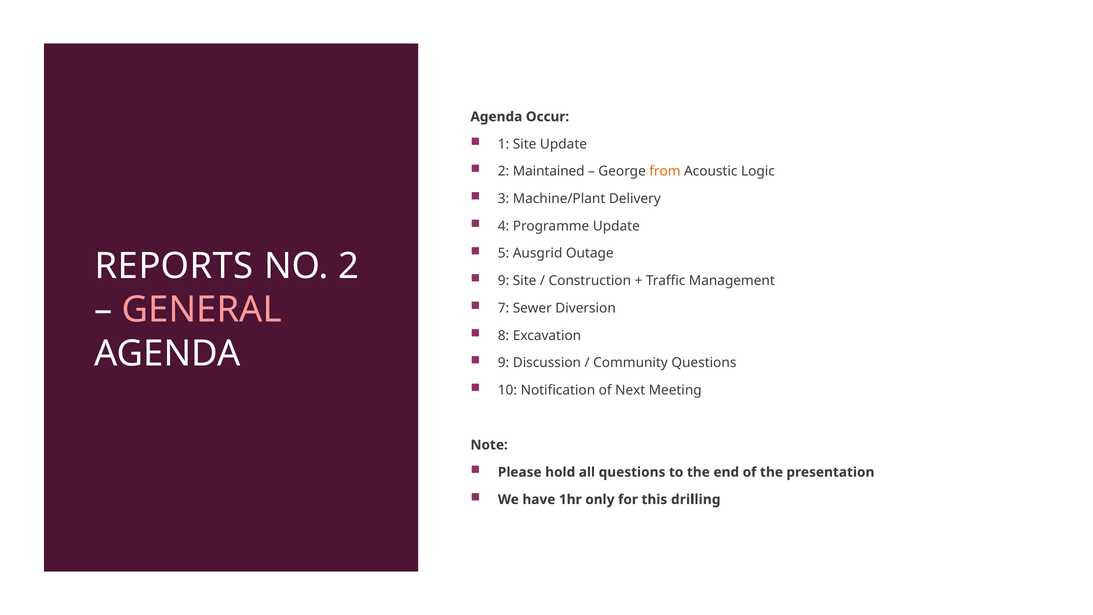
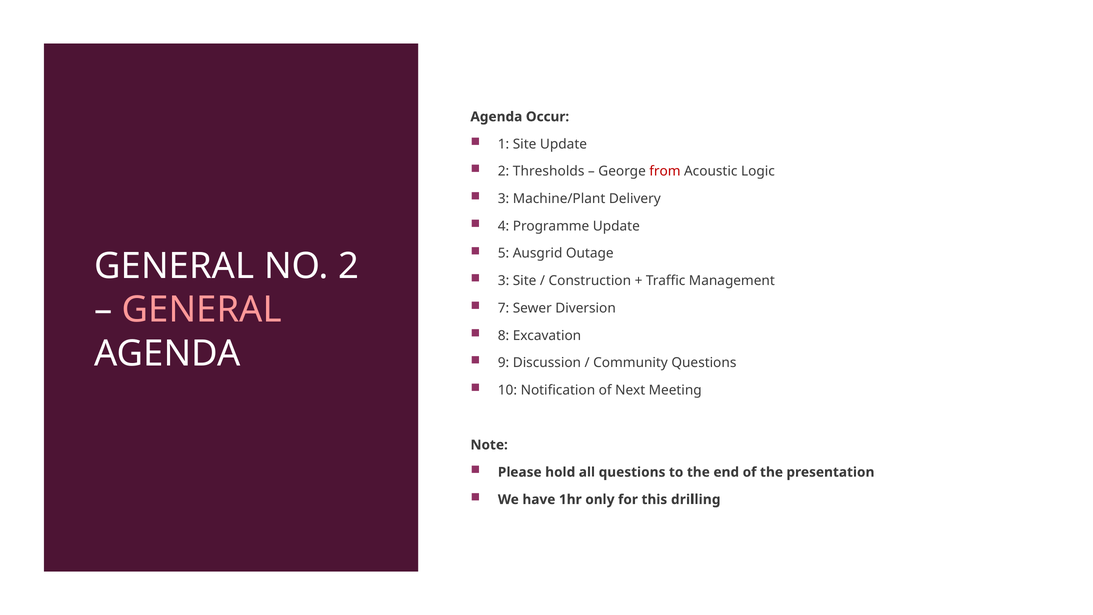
Maintained: Maintained -> Thresholds
from colour: orange -> red
REPORTS at (174, 266): REPORTS -> GENERAL
9 at (504, 281): 9 -> 3
